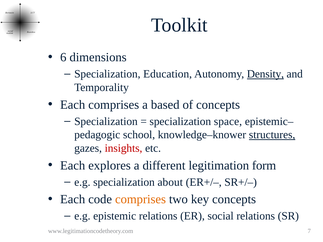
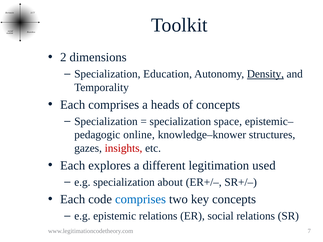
6: 6 -> 2
based: based -> heads
school: school -> online
structures underline: present -> none
form: form -> used
comprises at (140, 200) colour: orange -> blue
